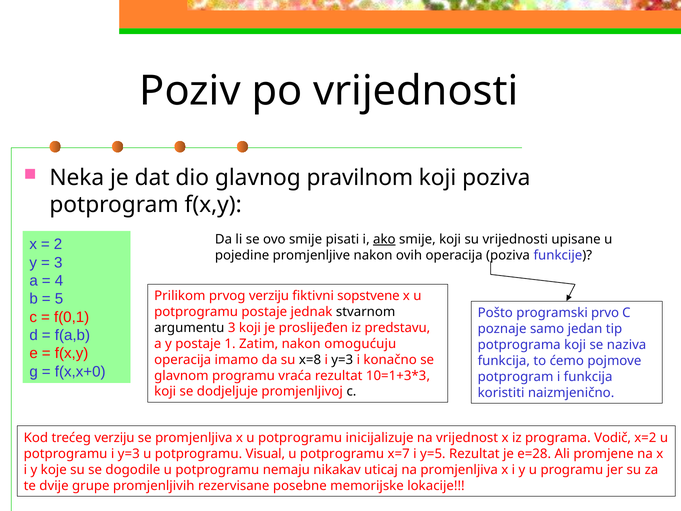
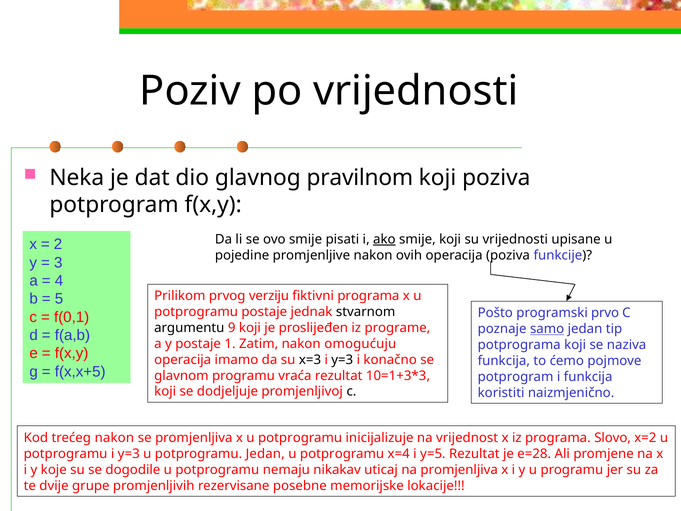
fiktivni sopstvene: sopstvene -> programa
argumentu 3: 3 -> 9
predstavu: predstavu -> programe
samo underline: none -> present
x=8: x=8 -> x=3
f(x,x+0: f(x,x+0 -> f(x,x+5
trećeg verziju: verziju -> nakon
Vodič: Vodič -> Slovo
potprogramu Visual: Visual -> Jedan
x=7: x=7 -> x=4
